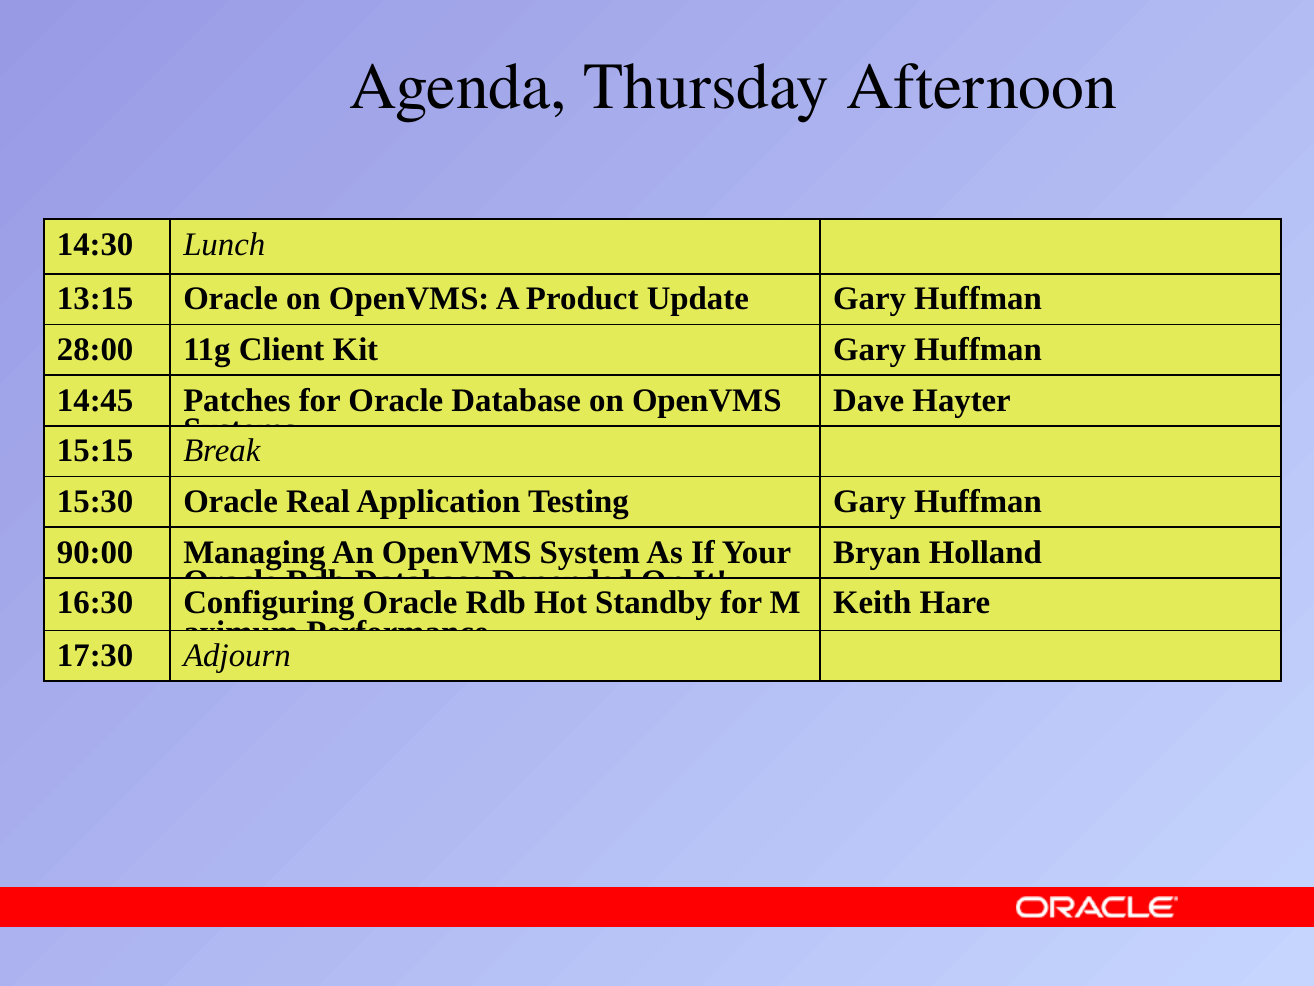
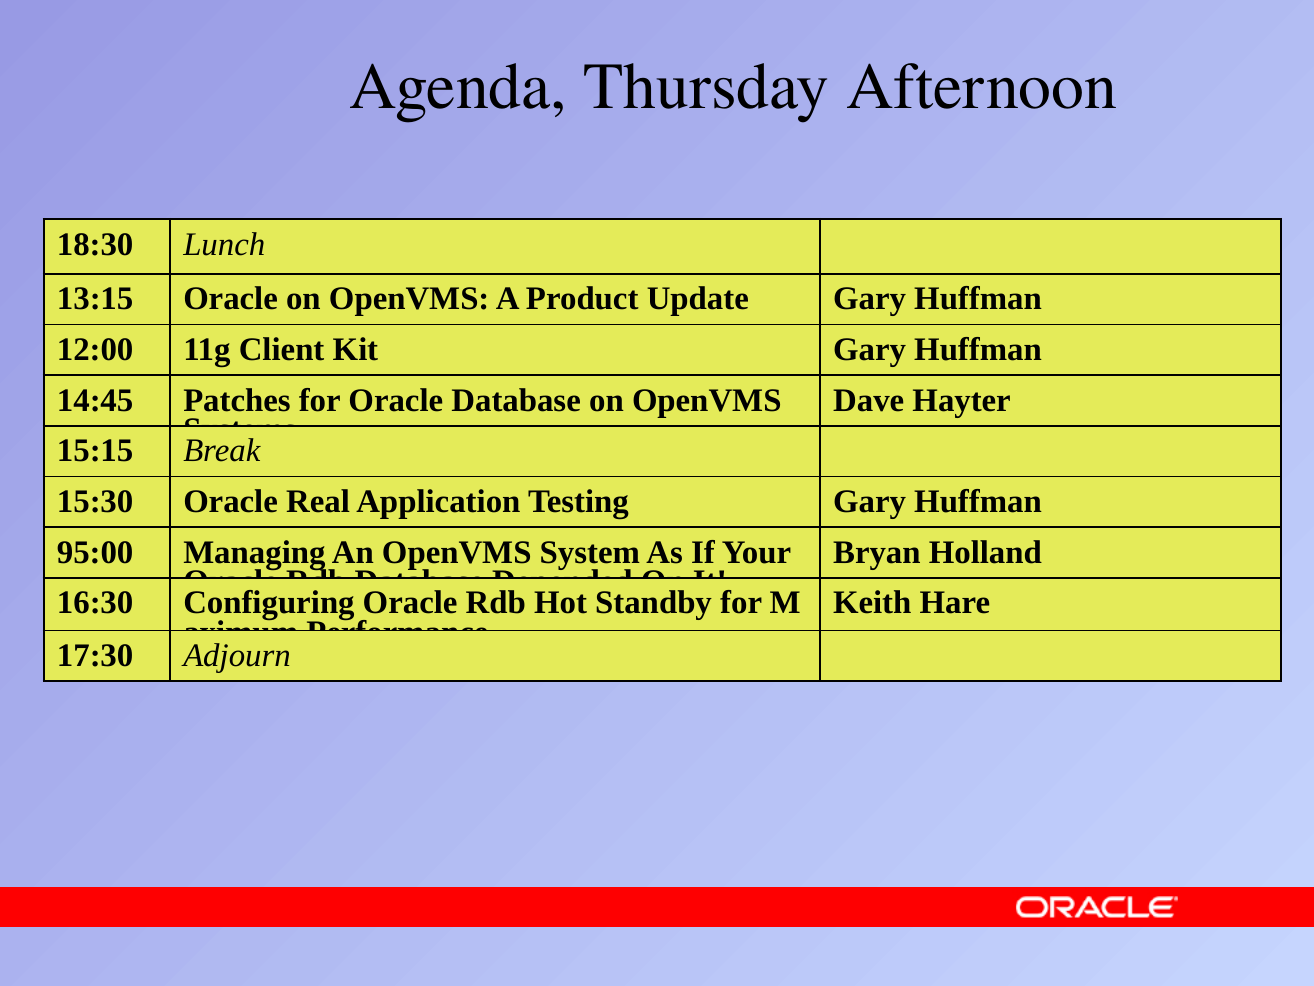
14:30: 14:30 -> 18:30
28:00: 28:00 -> 12:00
90:00: 90:00 -> 95:00
